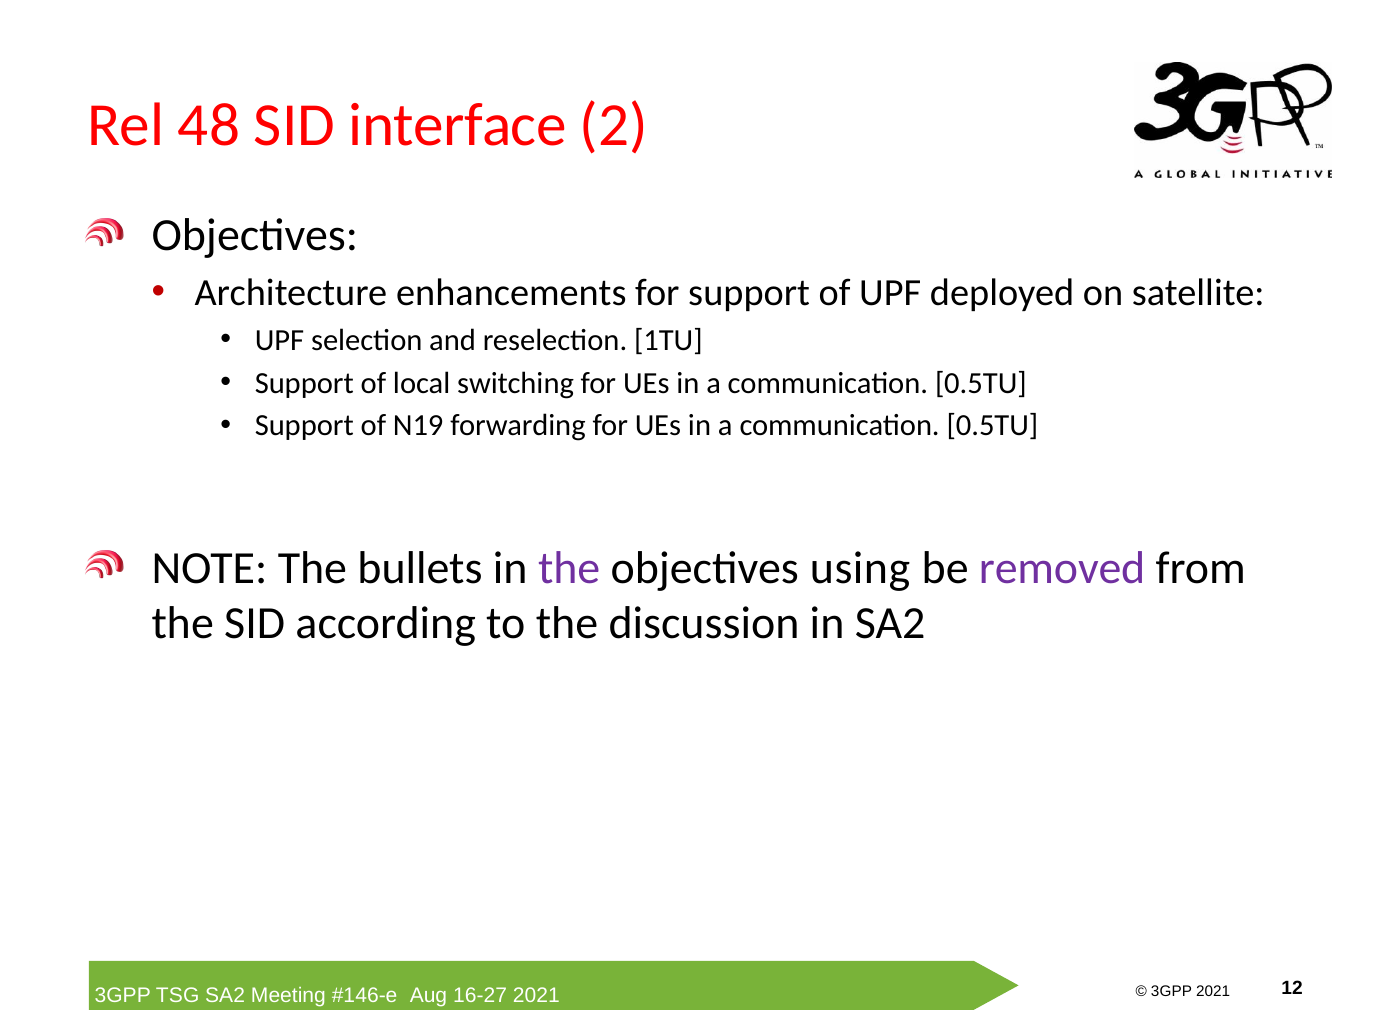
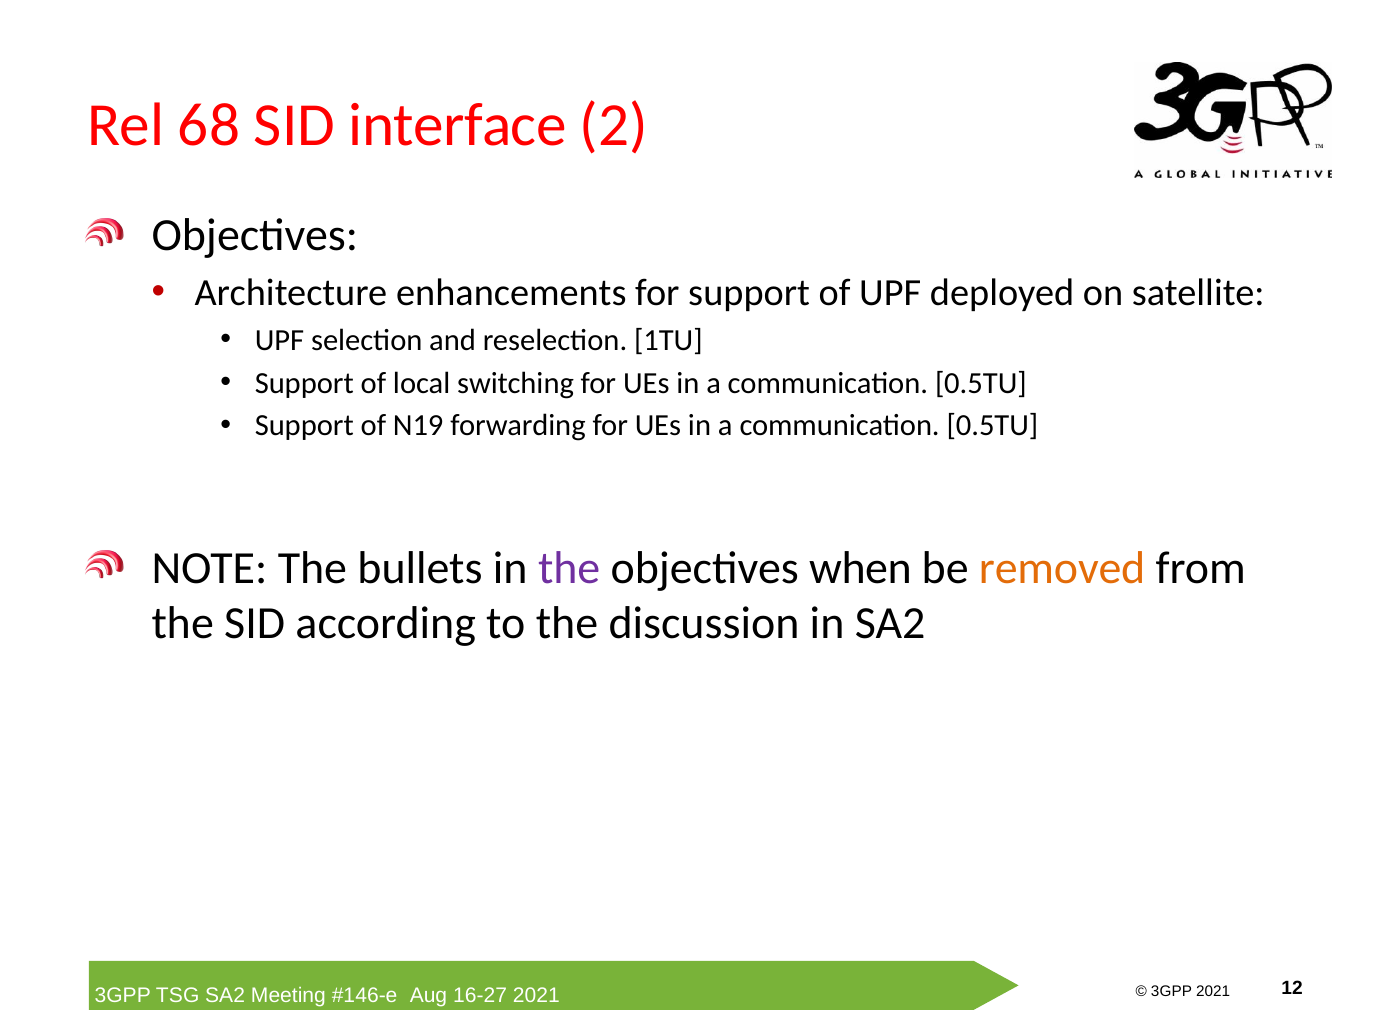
48: 48 -> 68
using: using -> when
removed colour: purple -> orange
